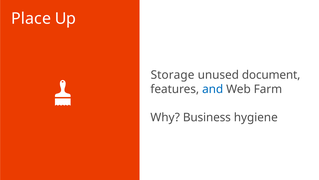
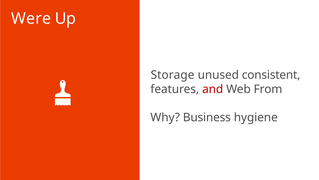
Place: Place -> Were
document: document -> consistent
and colour: blue -> red
Farm: Farm -> From
